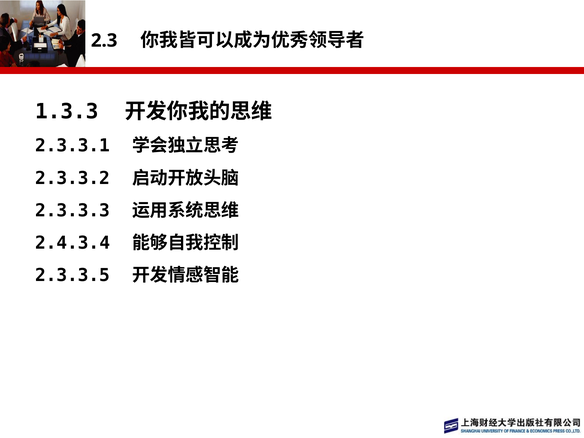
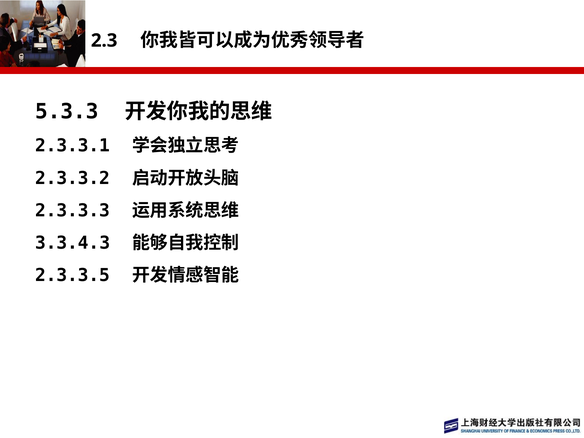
1.3.3: 1.3.3 -> 5.3.3
2.4.3.4: 2.4.3.4 -> 3.3.4.3
